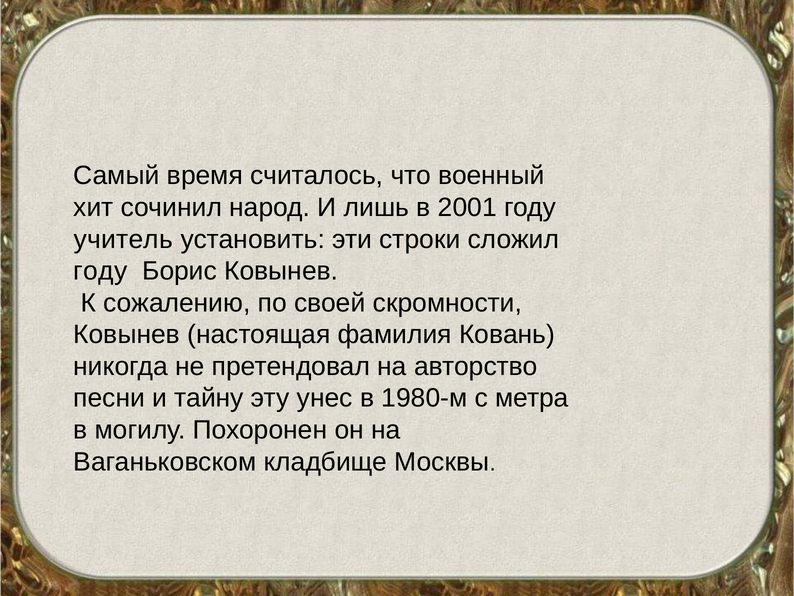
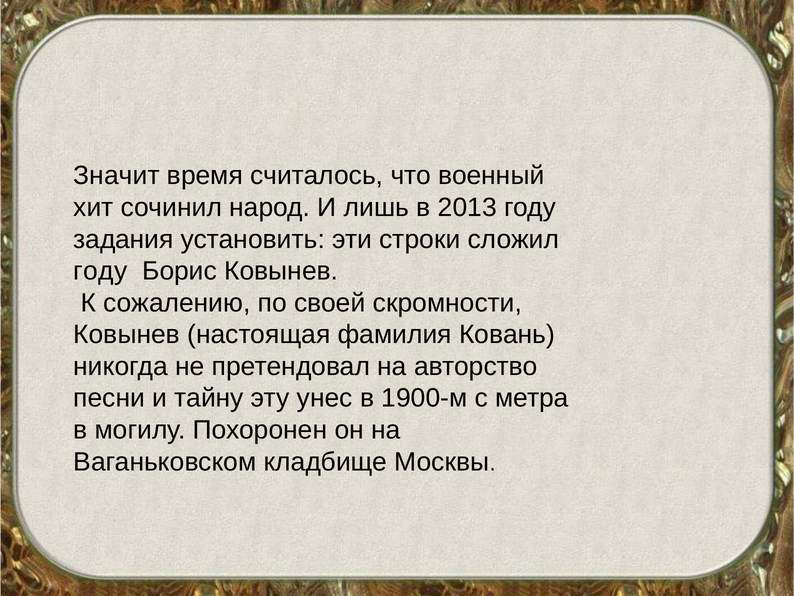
Самый: Самый -> Значит
2001: 2001 -> 2013
учитель: учитель -> задания
1980-м: 1980-м -> 1900-м
